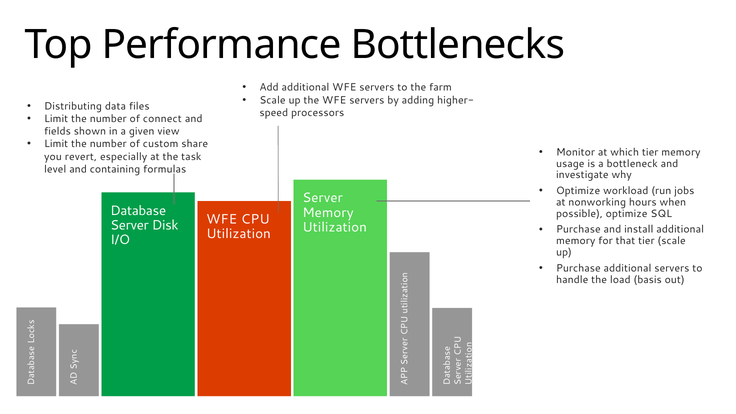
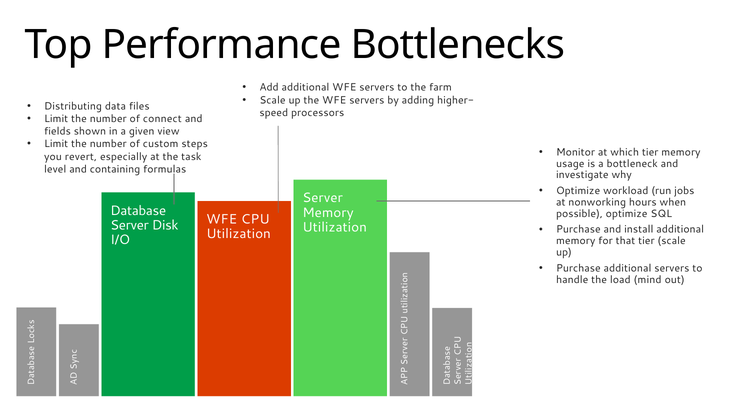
share: share -> steps
basis: basis -> mind
